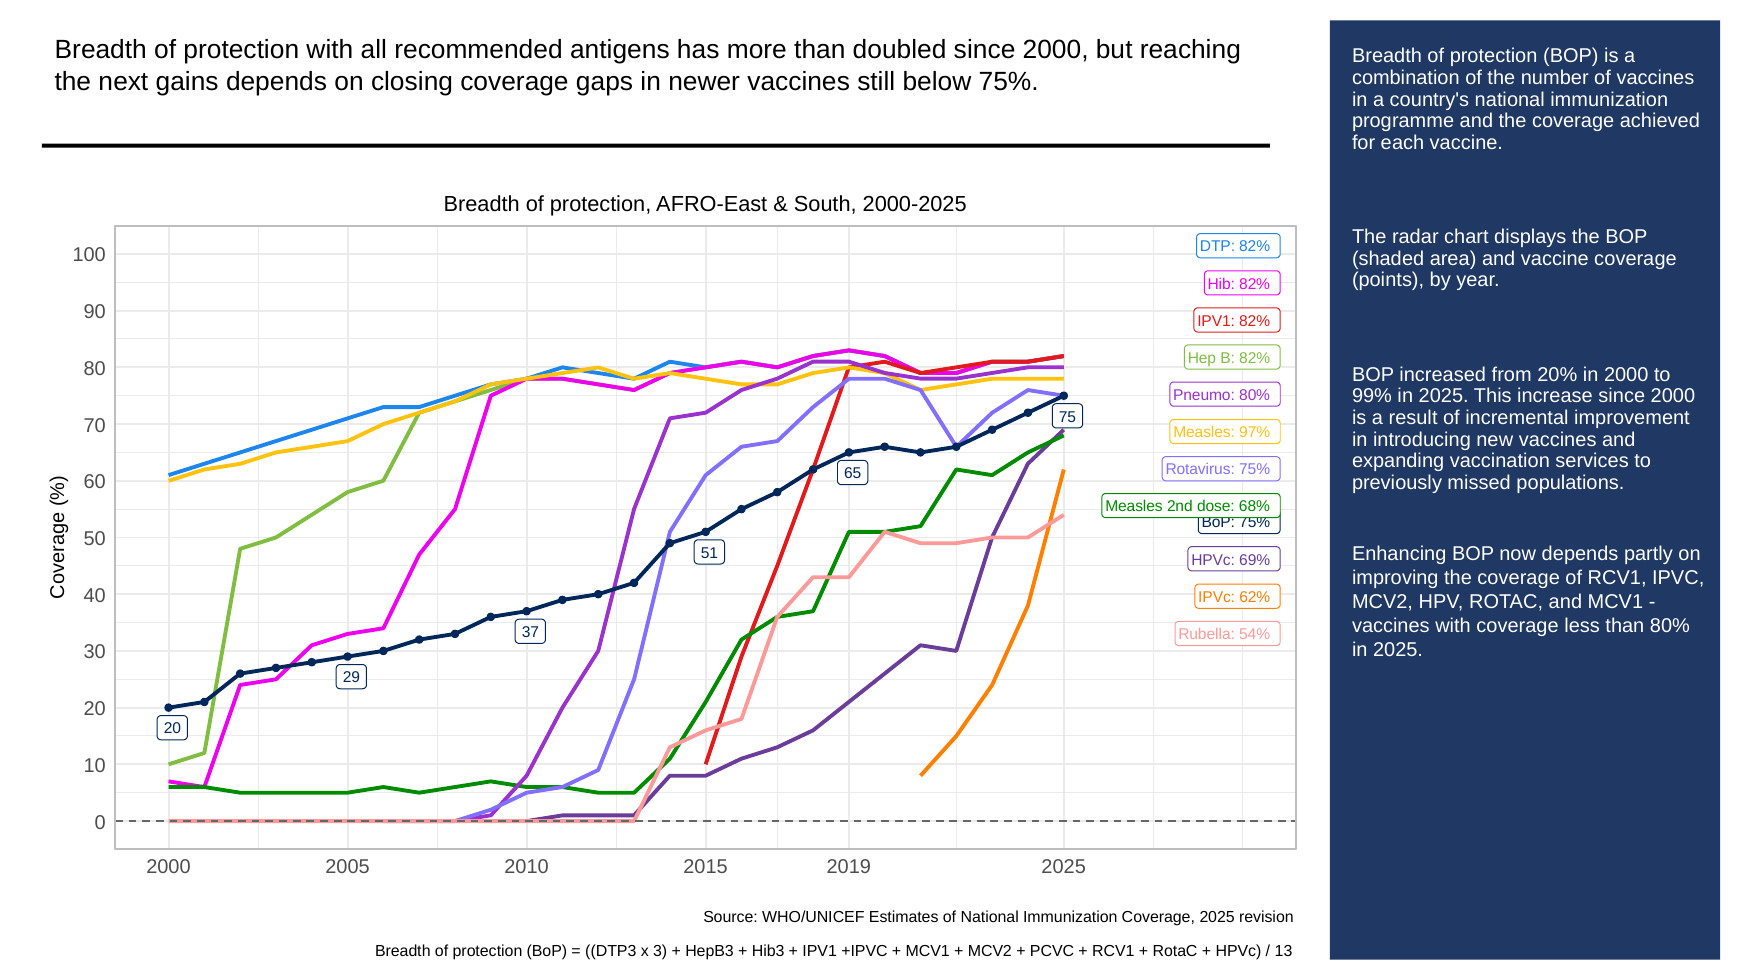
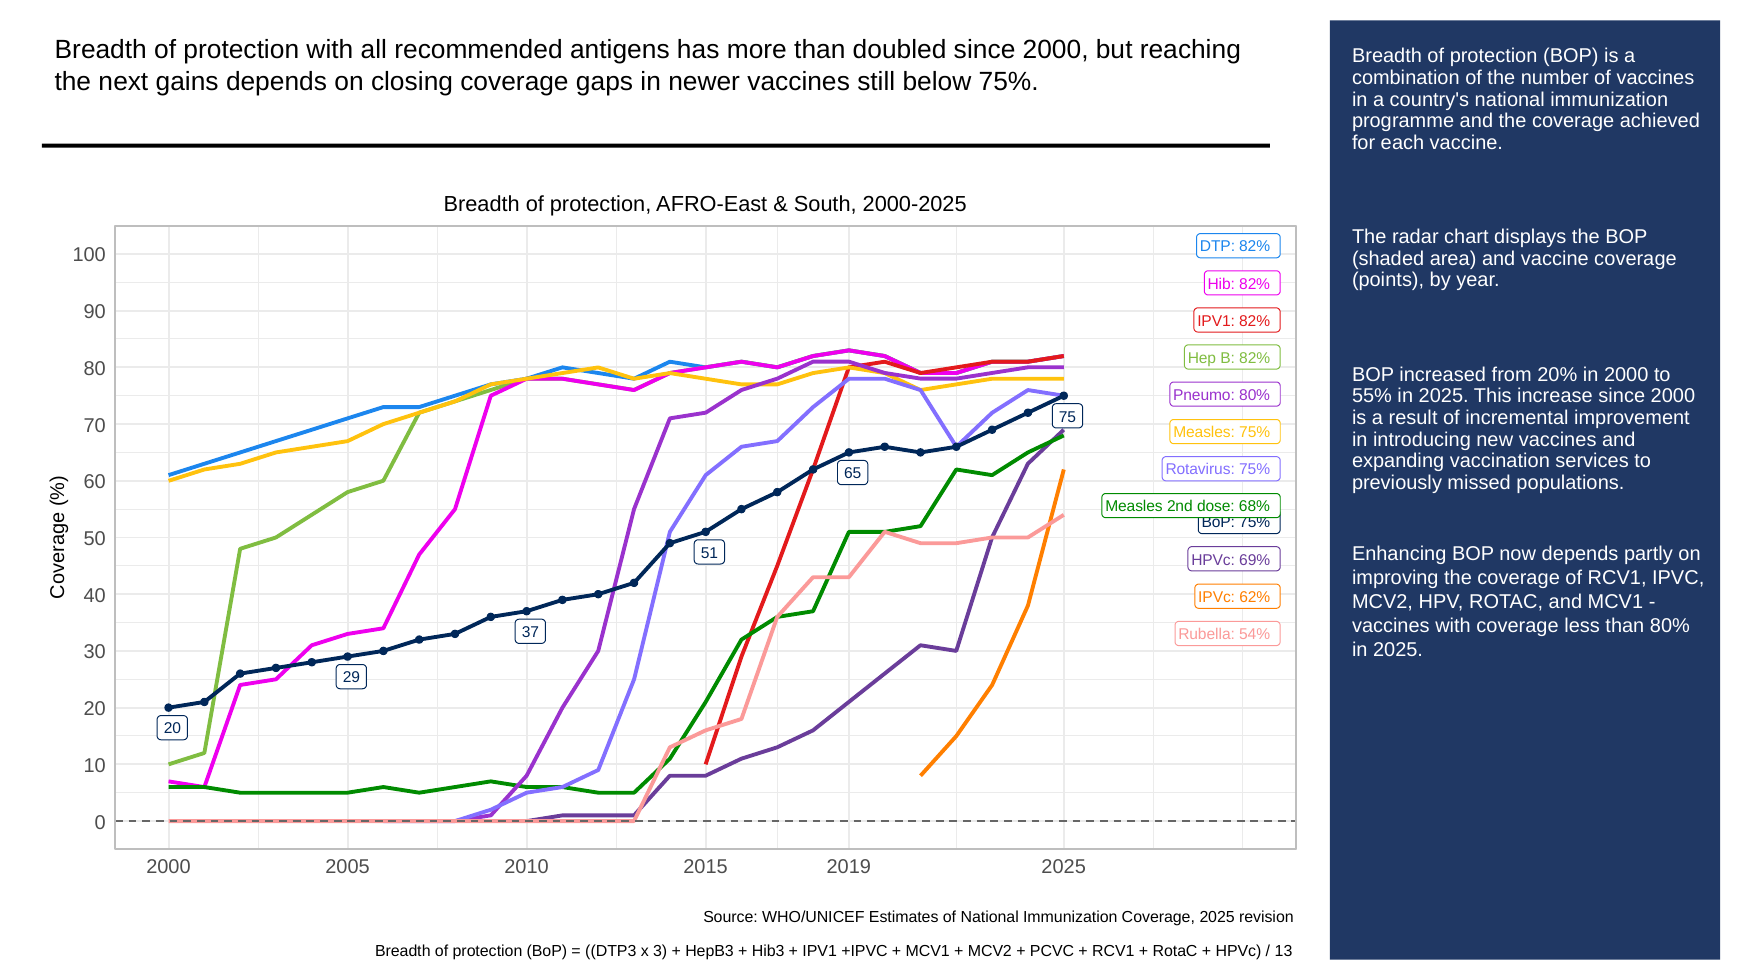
99%: 99% -> 55%
Measles 97%: 97% -> 75%
